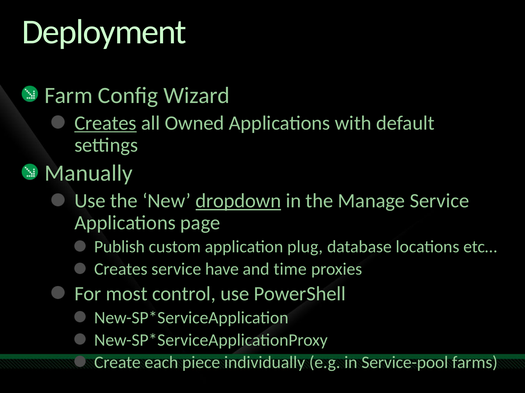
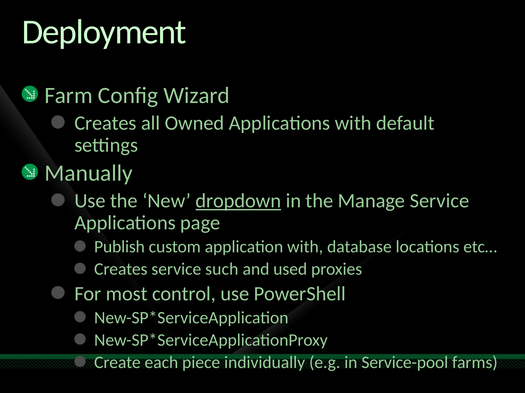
Creates at (105, 123) underline: present -> none
application plug: plug -> with
have: have -> such
time: time -> used
